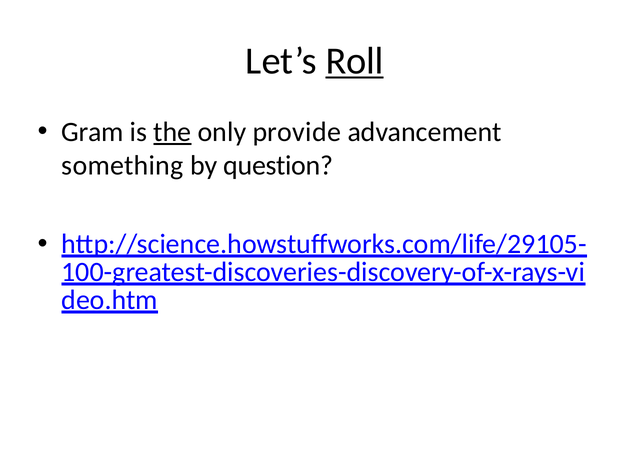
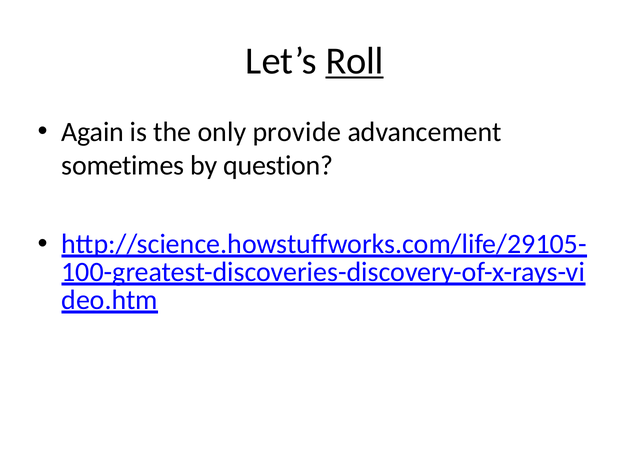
Gram: Gram -> Again
the underline: present -> none
something: something -> sometimes
